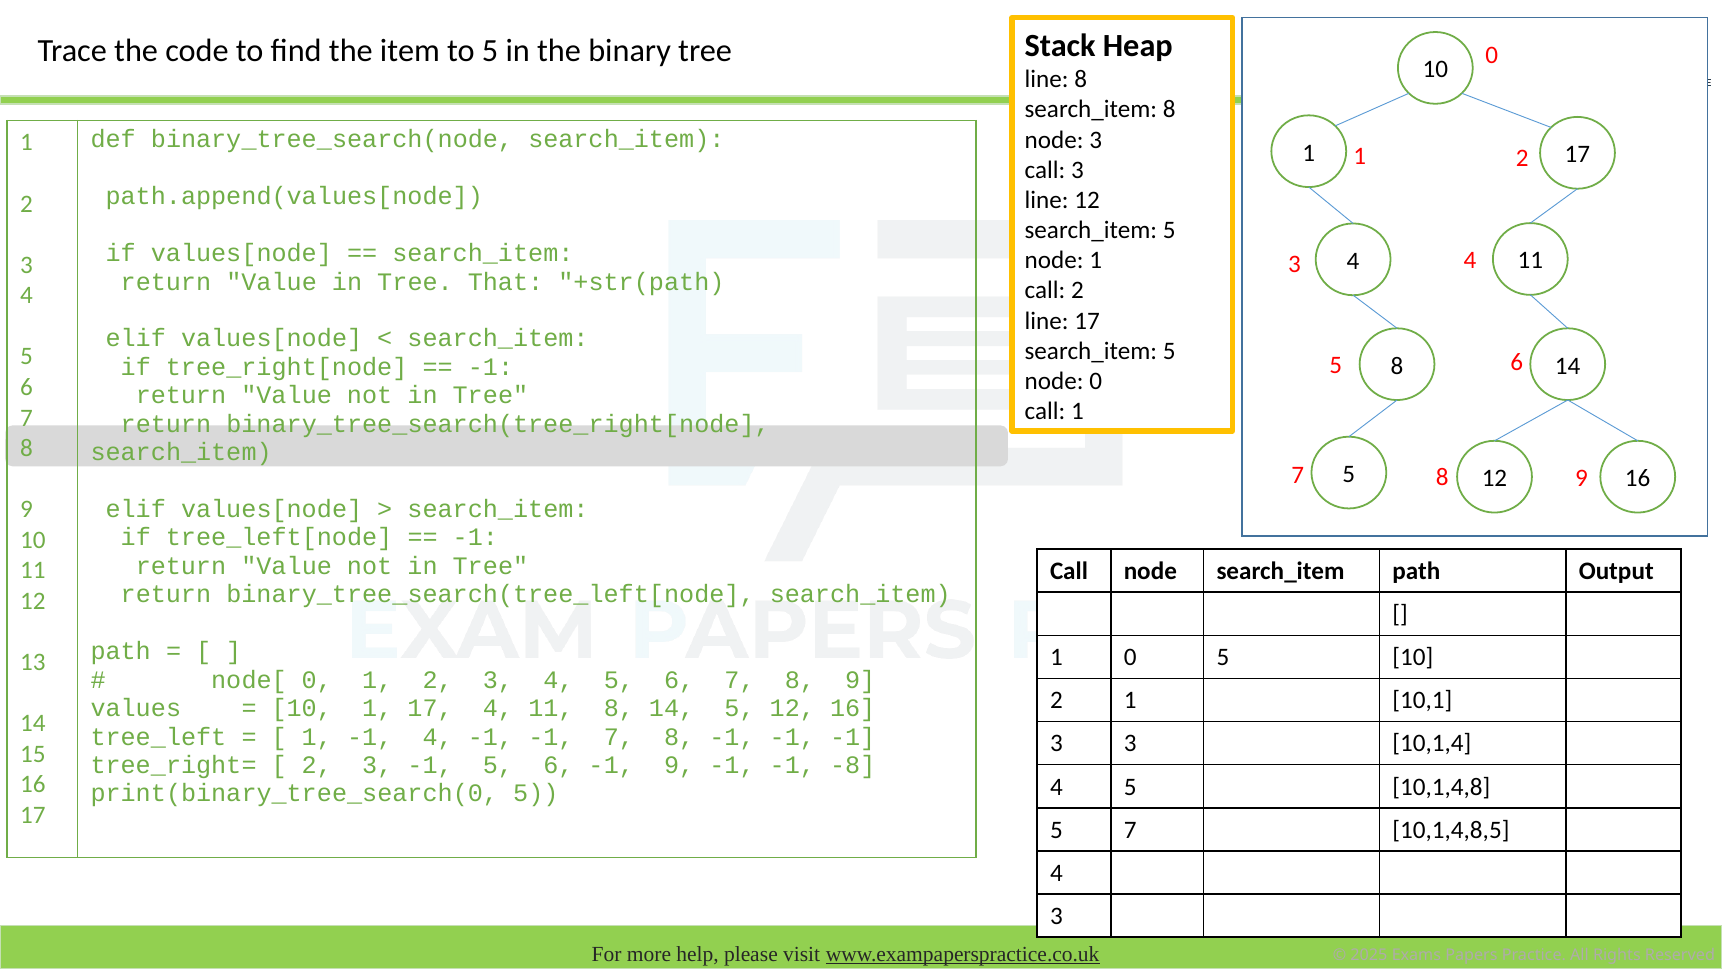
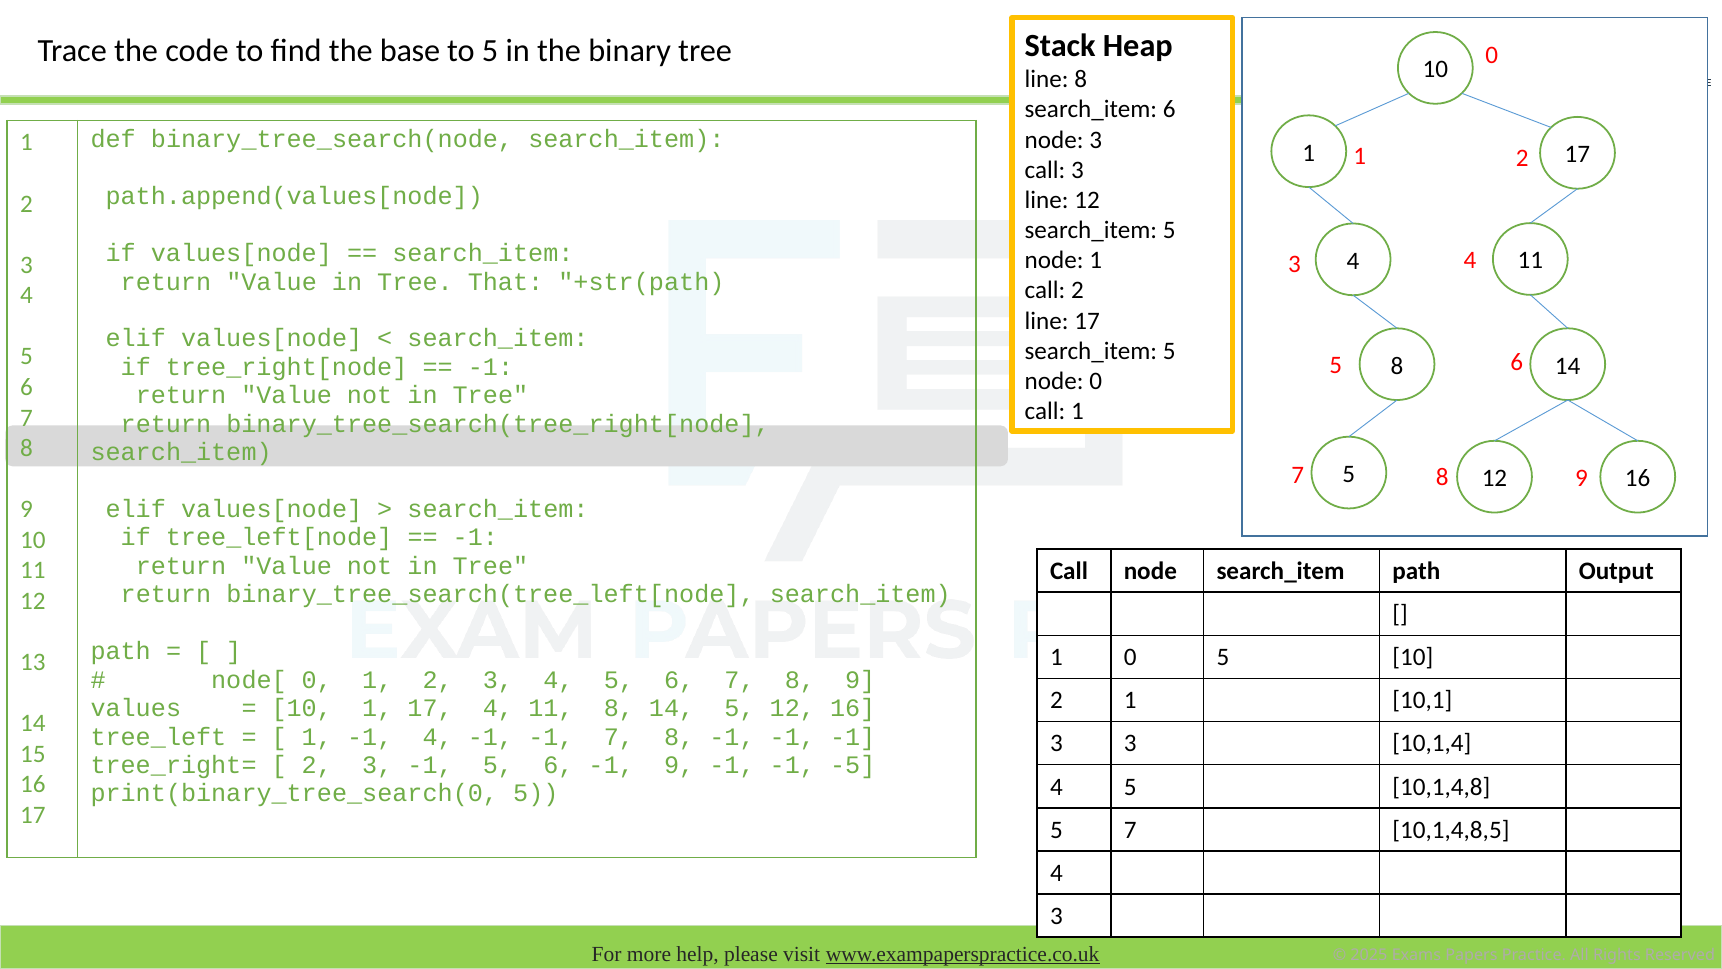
item: item -> base
search_item 8: 8 -> 6
-8: -8 -> -5
